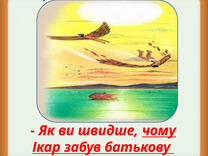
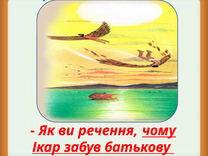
швидше: швидше -> речення
